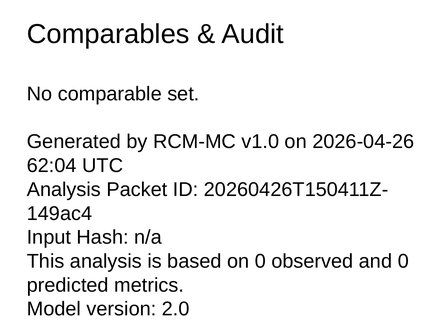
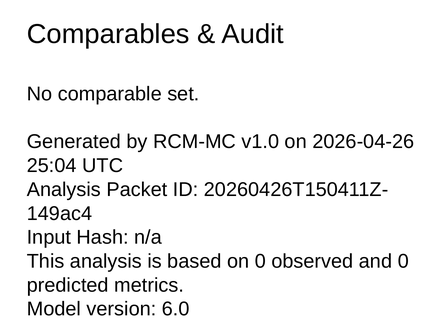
62:04: 62:04 -> 25:04
2.0: 2.0 -> 6.0
